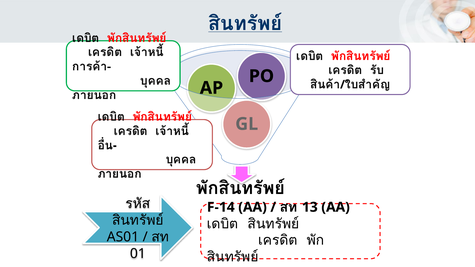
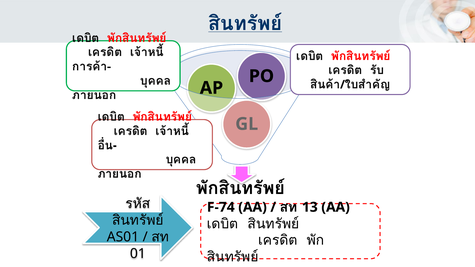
F-14: F-14 -> F-74
